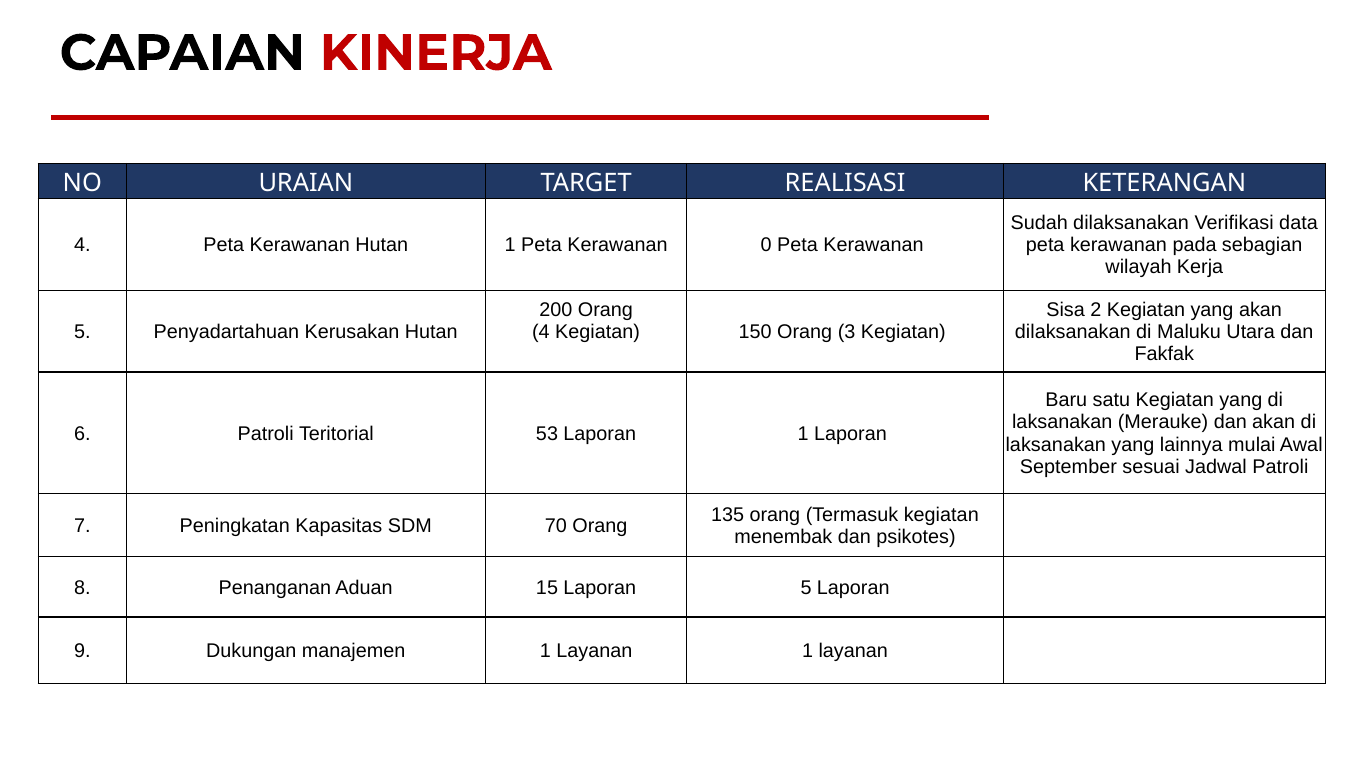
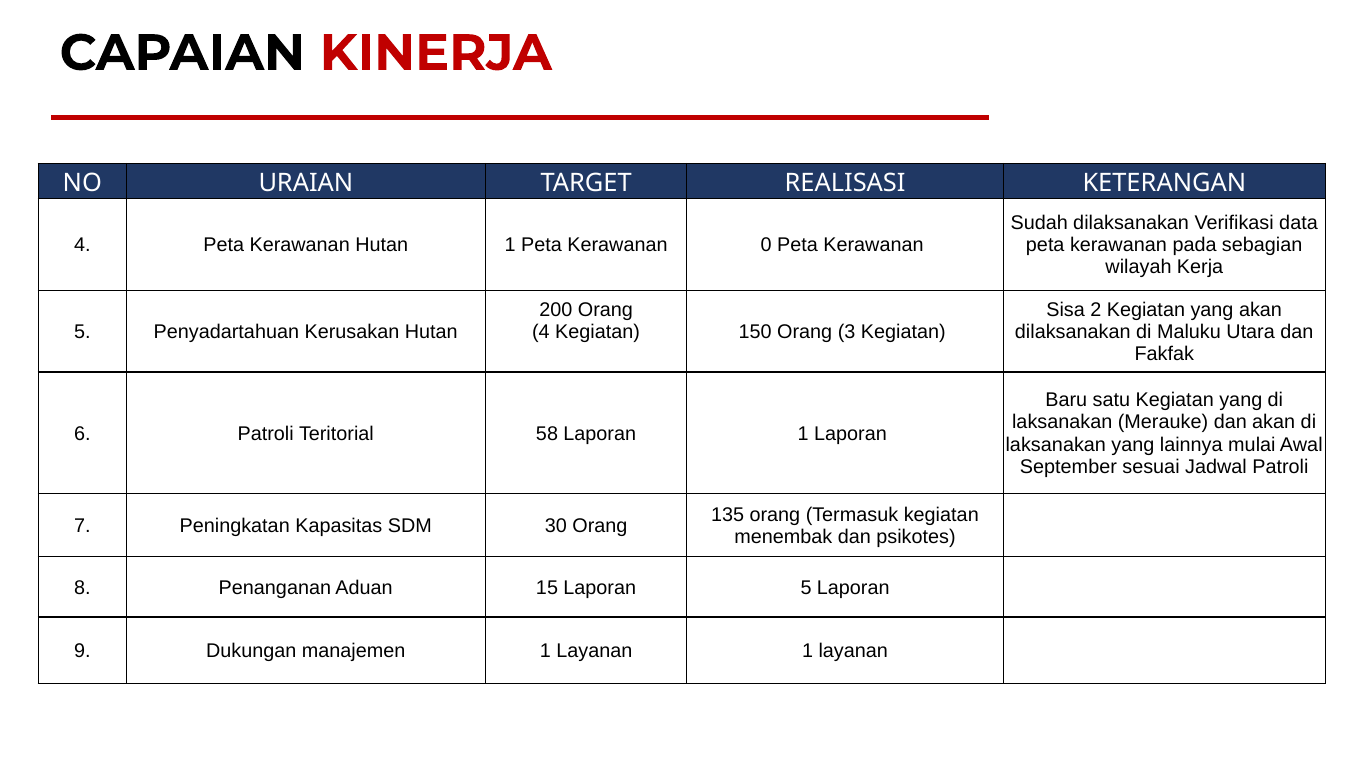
53: 53 -> 58
70: 70 -> 30
